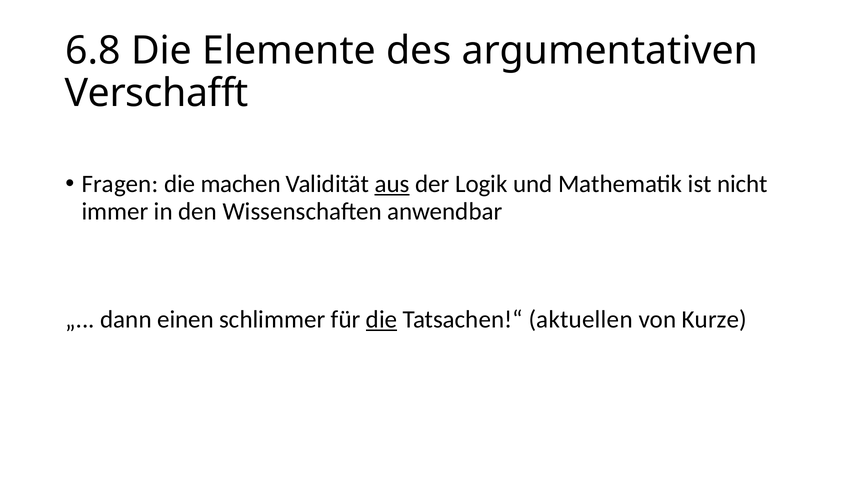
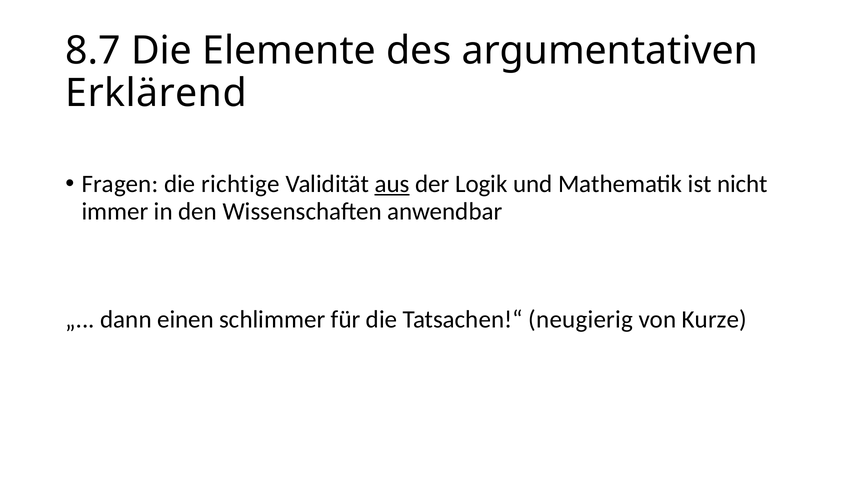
6.8: 6.8 -> 8.7
Verschafft: Verschafft -> Erklärend
machen: machen -> richtige
die at (382, 319) underline: present -> none
aktuellen: aktuellen -> neugierig
